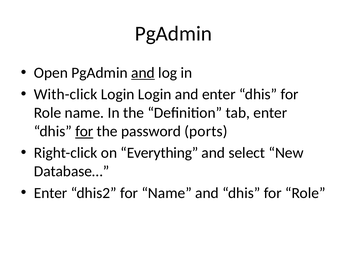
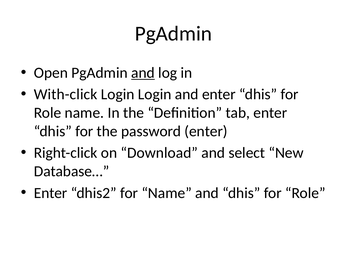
for at (84, 131) underline: present -> none
password ports: ports -> enter
Everything: Everything -> Download
